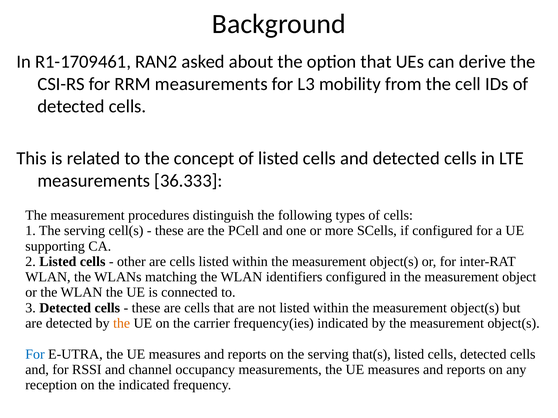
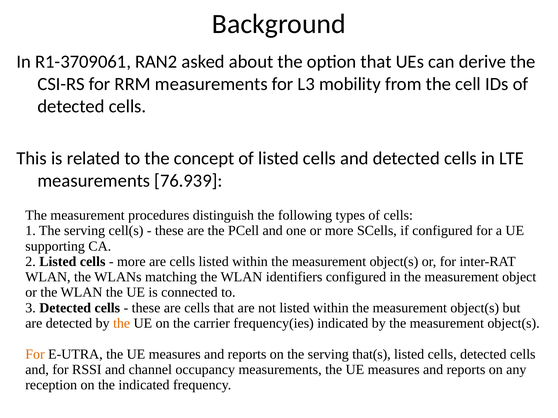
R1-1709461: R1-1709461 -> R1-3709061
36.333: 36.333 -> 76.939
other at (131, 262): other -> more
For at (35, 354) colour: blue -> orange
